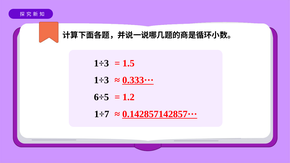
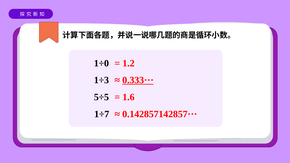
1÷3 at (101, 63): 1÷3 -> 1÷0
1.5: 1.5 -> 1.2
6÷5: 6÷5 -> 5÷5
1.2: 1.2 -> 1.6
0.142857142857··· underline: present -> none
